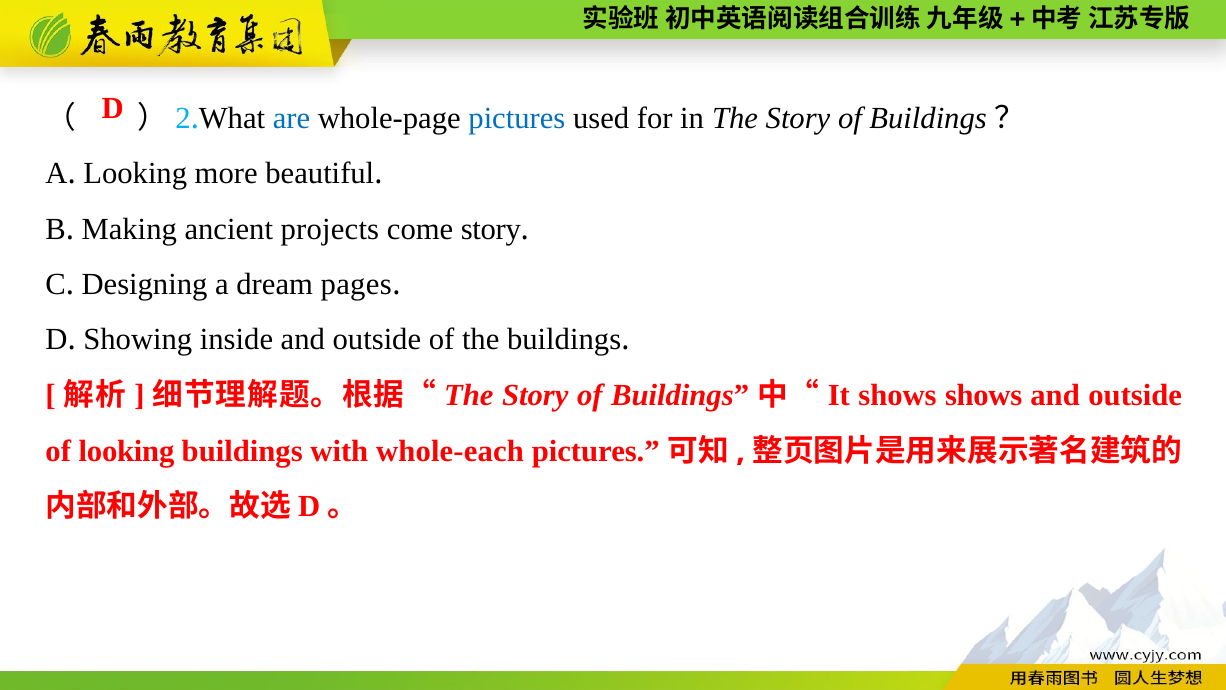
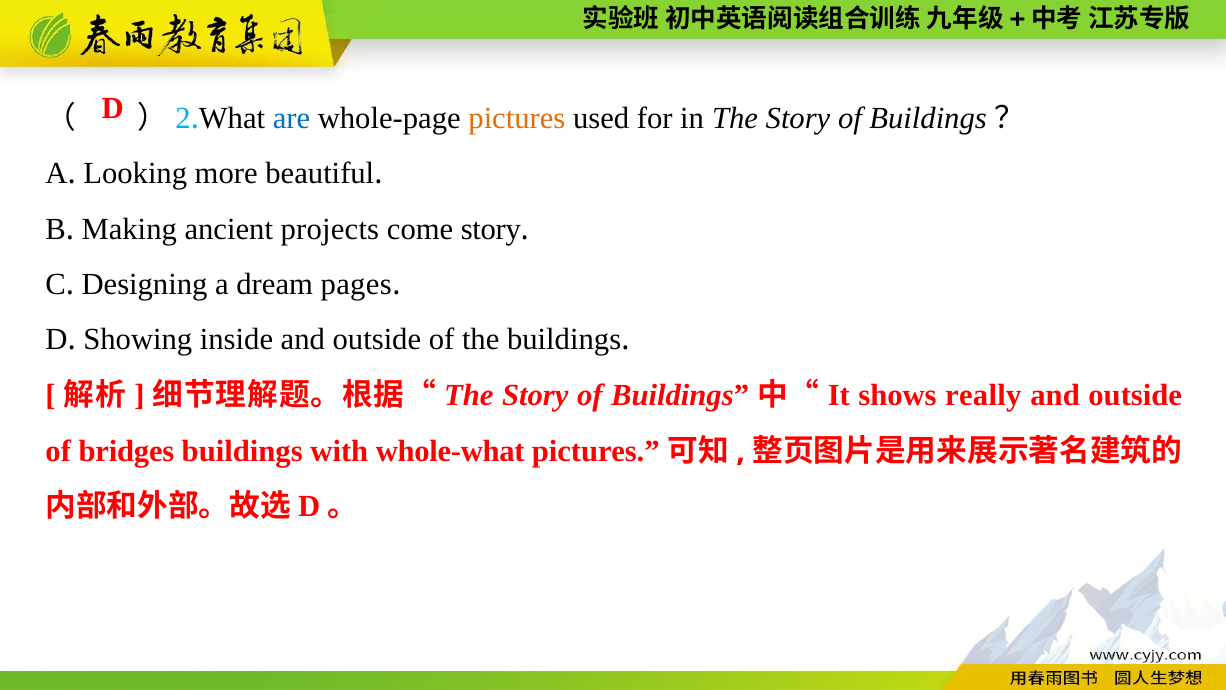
pictures at (517, 119) colour: blue -> orange
shows shows: shows -> really
of looking: looking -> bridges
whole-each: whole-each -> whole-what
